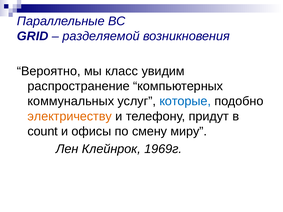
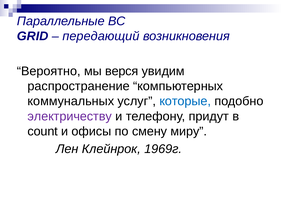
разделяемой: разделяемой -> передающий
класс: класс -> верся
электричеству colour: orange -> purple
